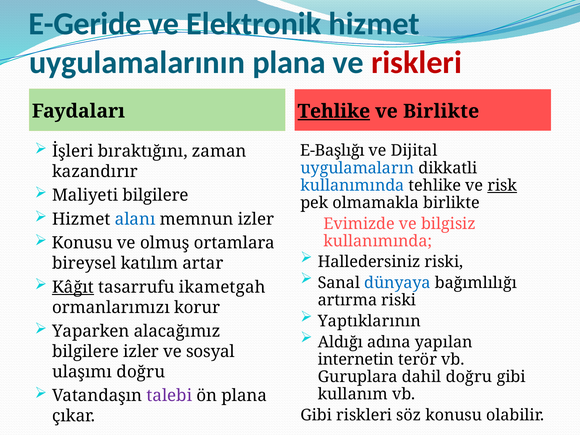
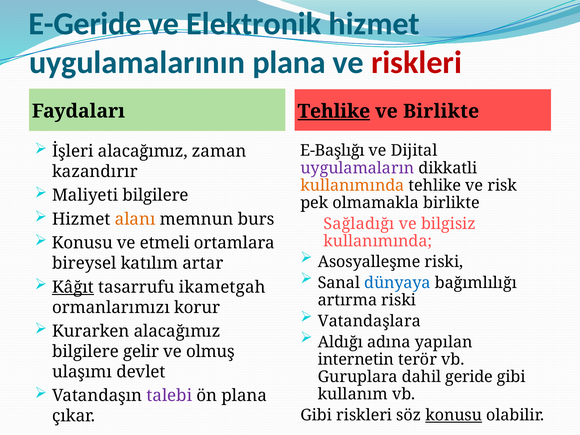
İşleri bıraktığını: bıraktığını -> alacağımız
uygulamaların colour: blue -> purple
kullanımında at (352, 185) colour: blue -> orange
risk underline: present -> none
alanı colour: blue -> orange
memnun izler: izler -> burs
Evimizde: Evimizde -> Sağladığı
olmuş: olmuş -> etmeli
Halledersiniz: Halledersiniz -> Asosyalleşme
Yaptıklarının: Yaptıklarının -> Vatandaşlara
Yaparken: Yaparken -> Kurarken
bilgilere izler: izler -> gelir
sosyal: sosyal -> olmuş
ulaşımı doğru: doğru -> devlet
dahil doğru: doğru -> geride
konusu at (454, 415) underline: none -> present
